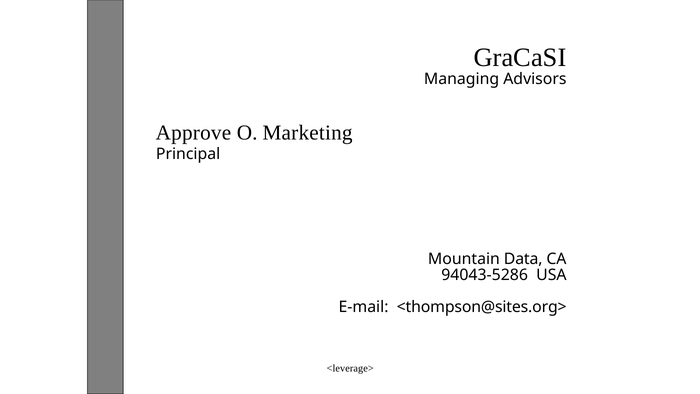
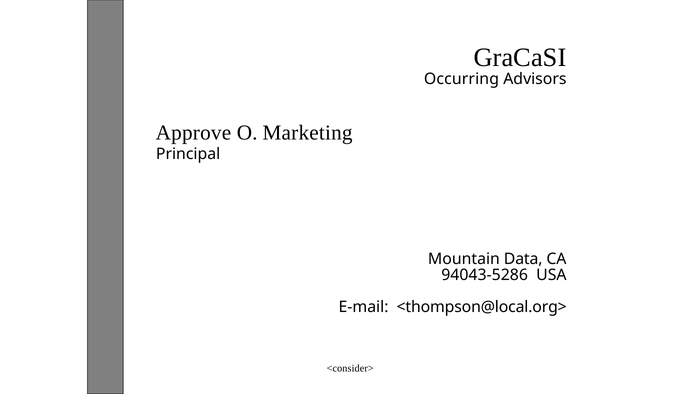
Managing: Managing -> Occurring
<thompson@sites.org>: <thompson@sites.org> -> <thompson@local.org>
<leverage>: <leverage> -> <consider>
